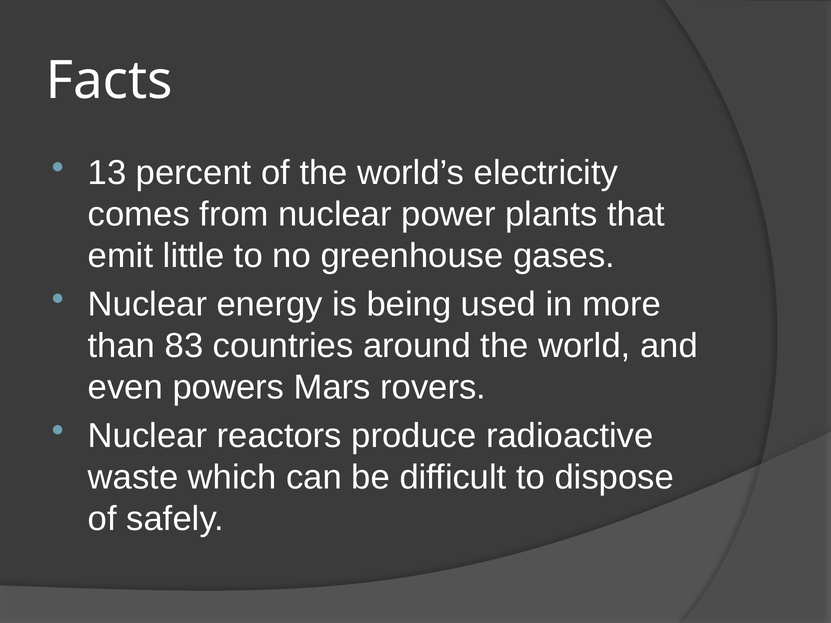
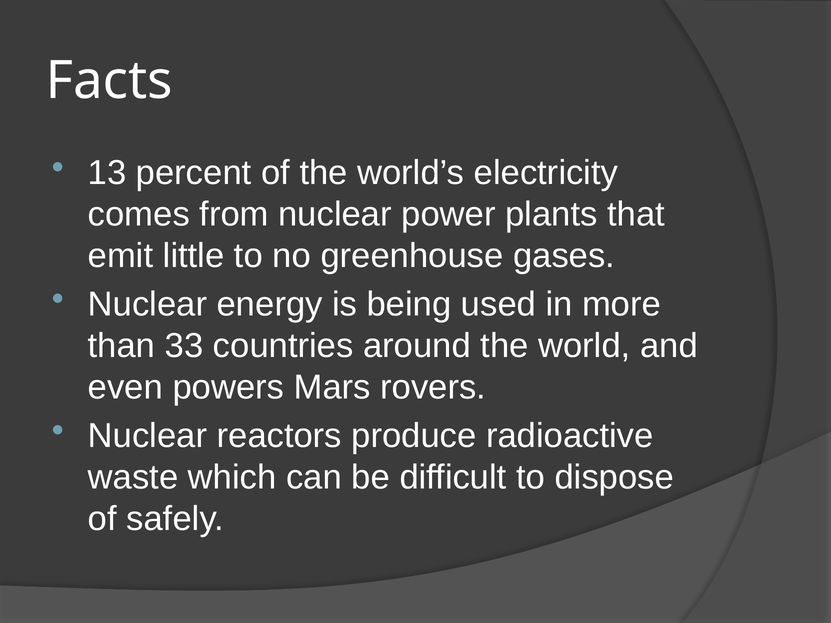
83: 83 -> 33
